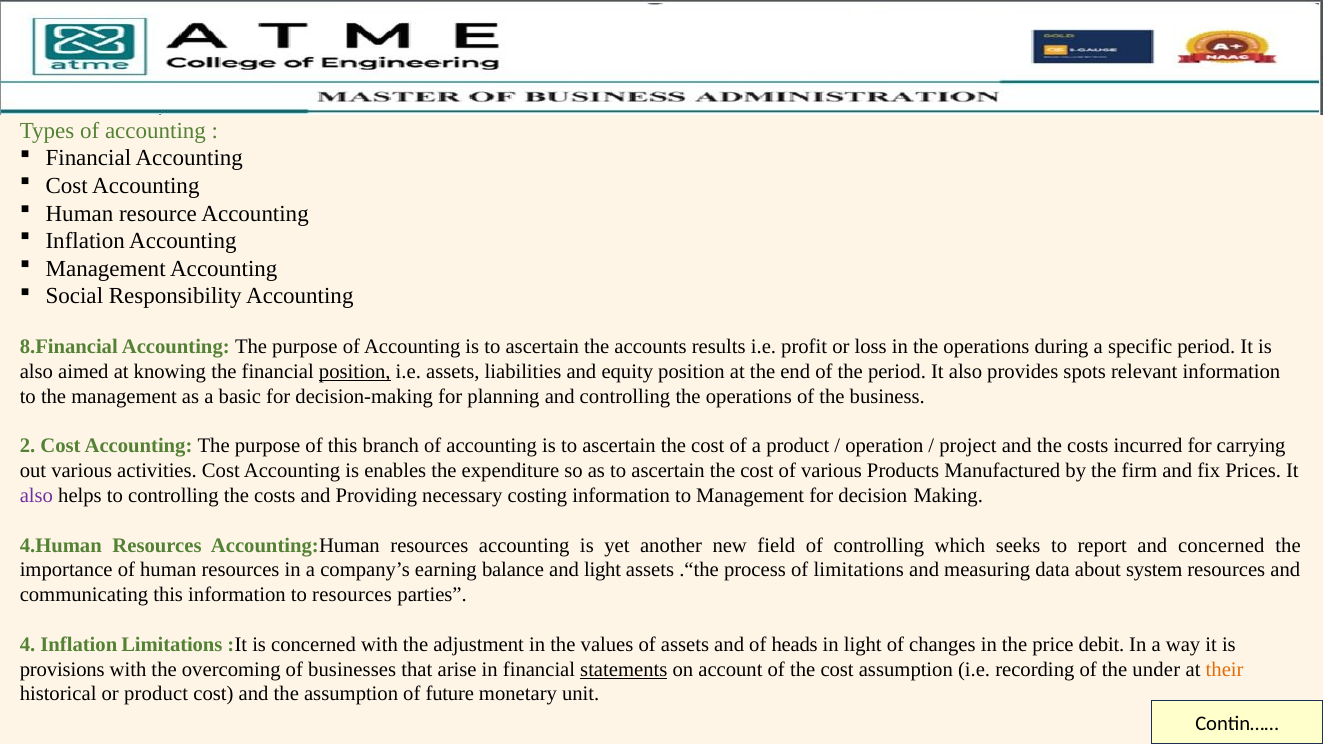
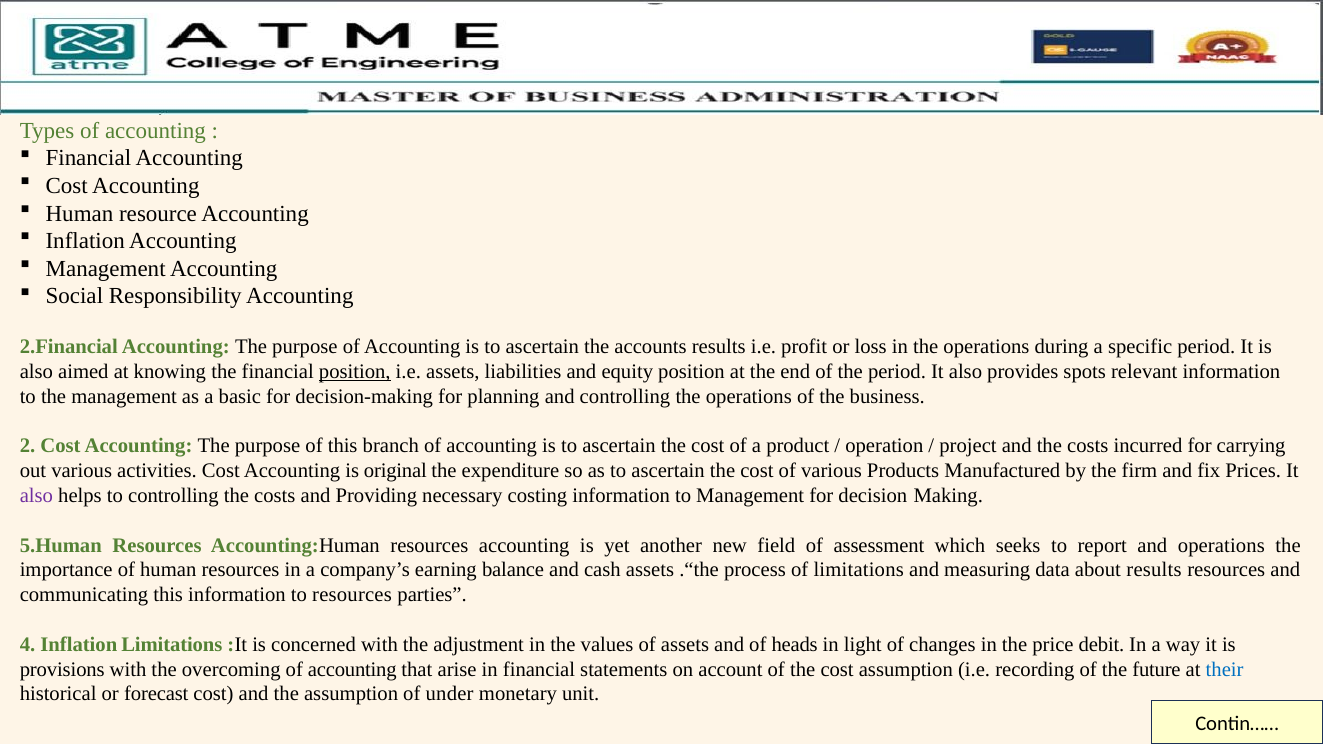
8.Financial: 8.Financial -> 2.Financial
enables: enables -> original
4.Human: 4.Human -> 5.Human
of controlling: controlling -> assessment
and concerned: concerned -> operations
and light: light -> cash
about system: system -> results
overcoming of businesses: businesses -> accounting
statements underline: present -> none
under: under -> future
their colour: orange -> blue
or product: product -> forecast
future: future -> under
